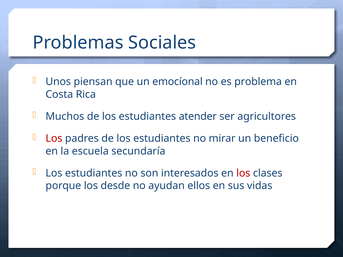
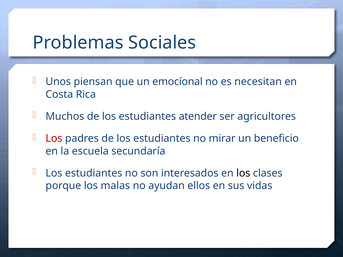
problema: problema -> necesitan
los at (243, 173) colour: red -> black
desde: desde -> malas
